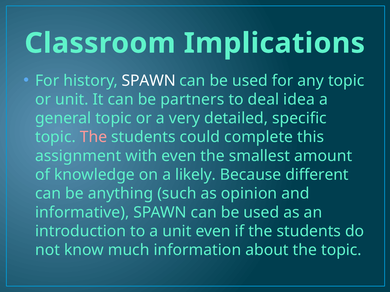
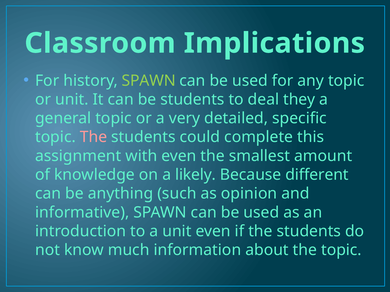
SPAWN at (149, 81) colour: white -> light green
be partners: partners -> students
idea: idea -> they
